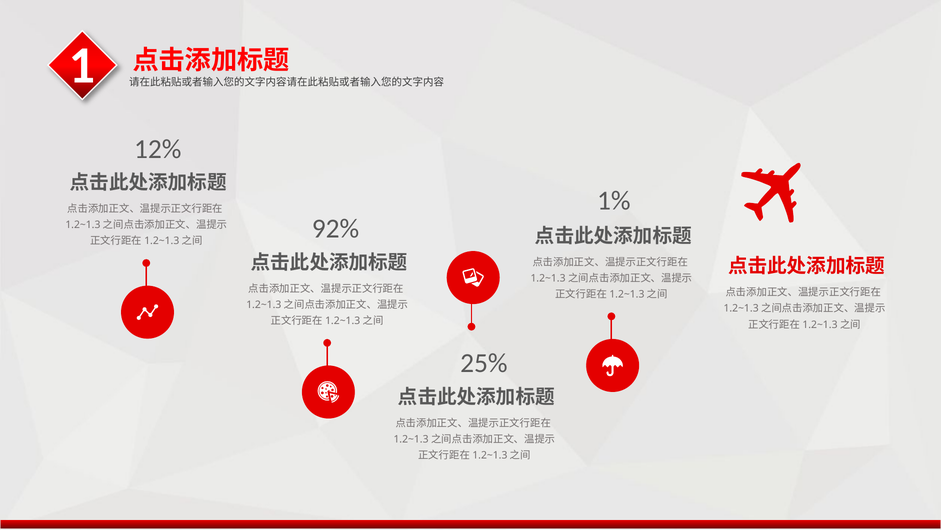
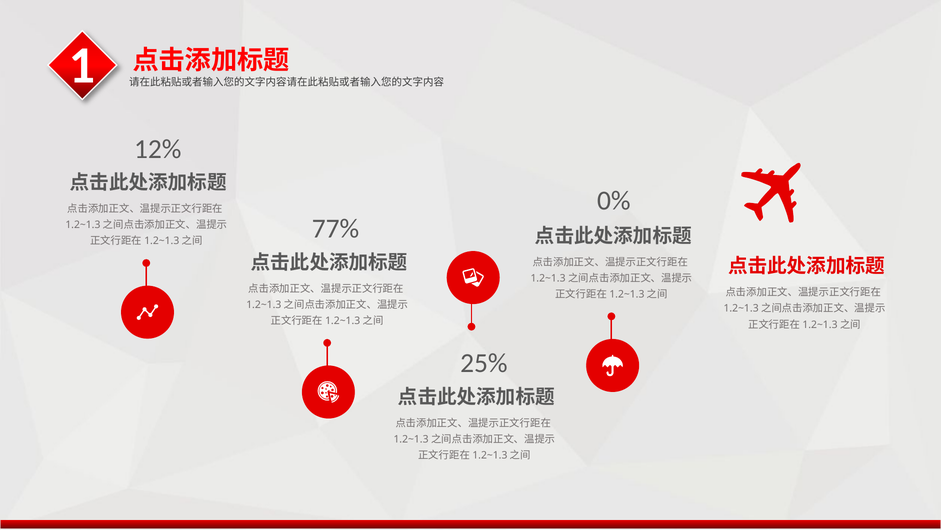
1%: 1% -> 0%
92%: 92% -> 77%
